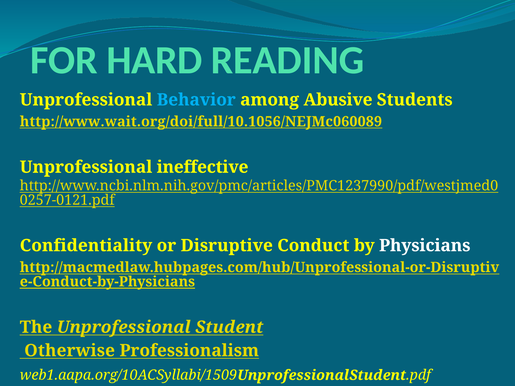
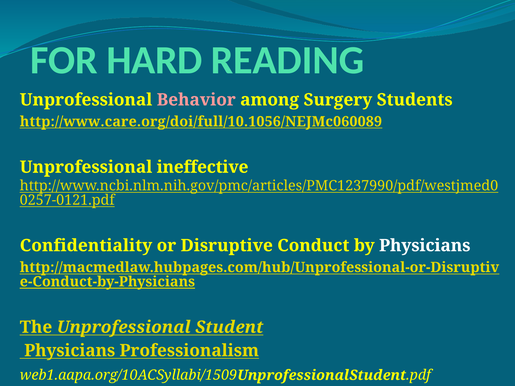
Behavior colour: light blue -> pink
Abusive: Abusive -> Surgery
http://www.wait.org/doi/full/10.1056/NEJMc060089: http://www.wait.org/doi/full/10.1056/NEJMc060089 -> http://www.care.org/doi/full/10.1056/NEJMc060089
Otherwise at (70, 351): Otherwise -> Physicians
